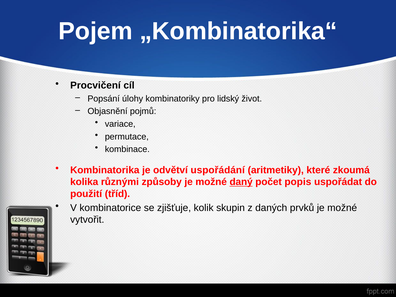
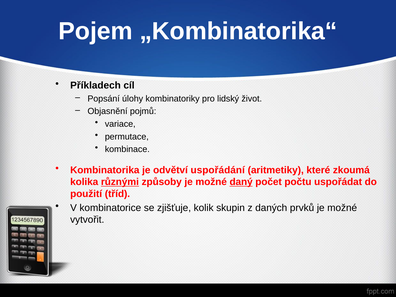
Procvičení: Procvičení -> Příkladech
různými underline: none -> present
popis: popis -> počtu
